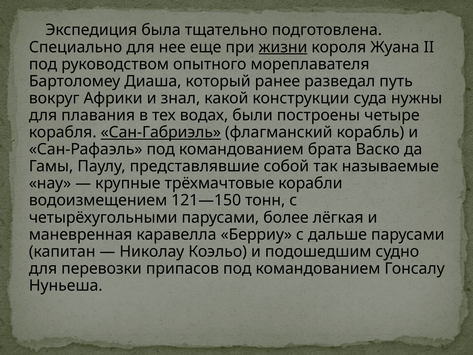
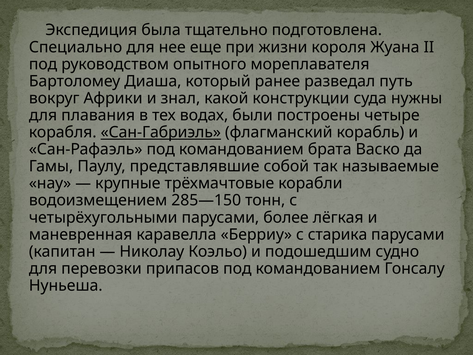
жизни underline: present -> none
121—150: 121—150 -> 285—150
дальше: дальше -> старика
